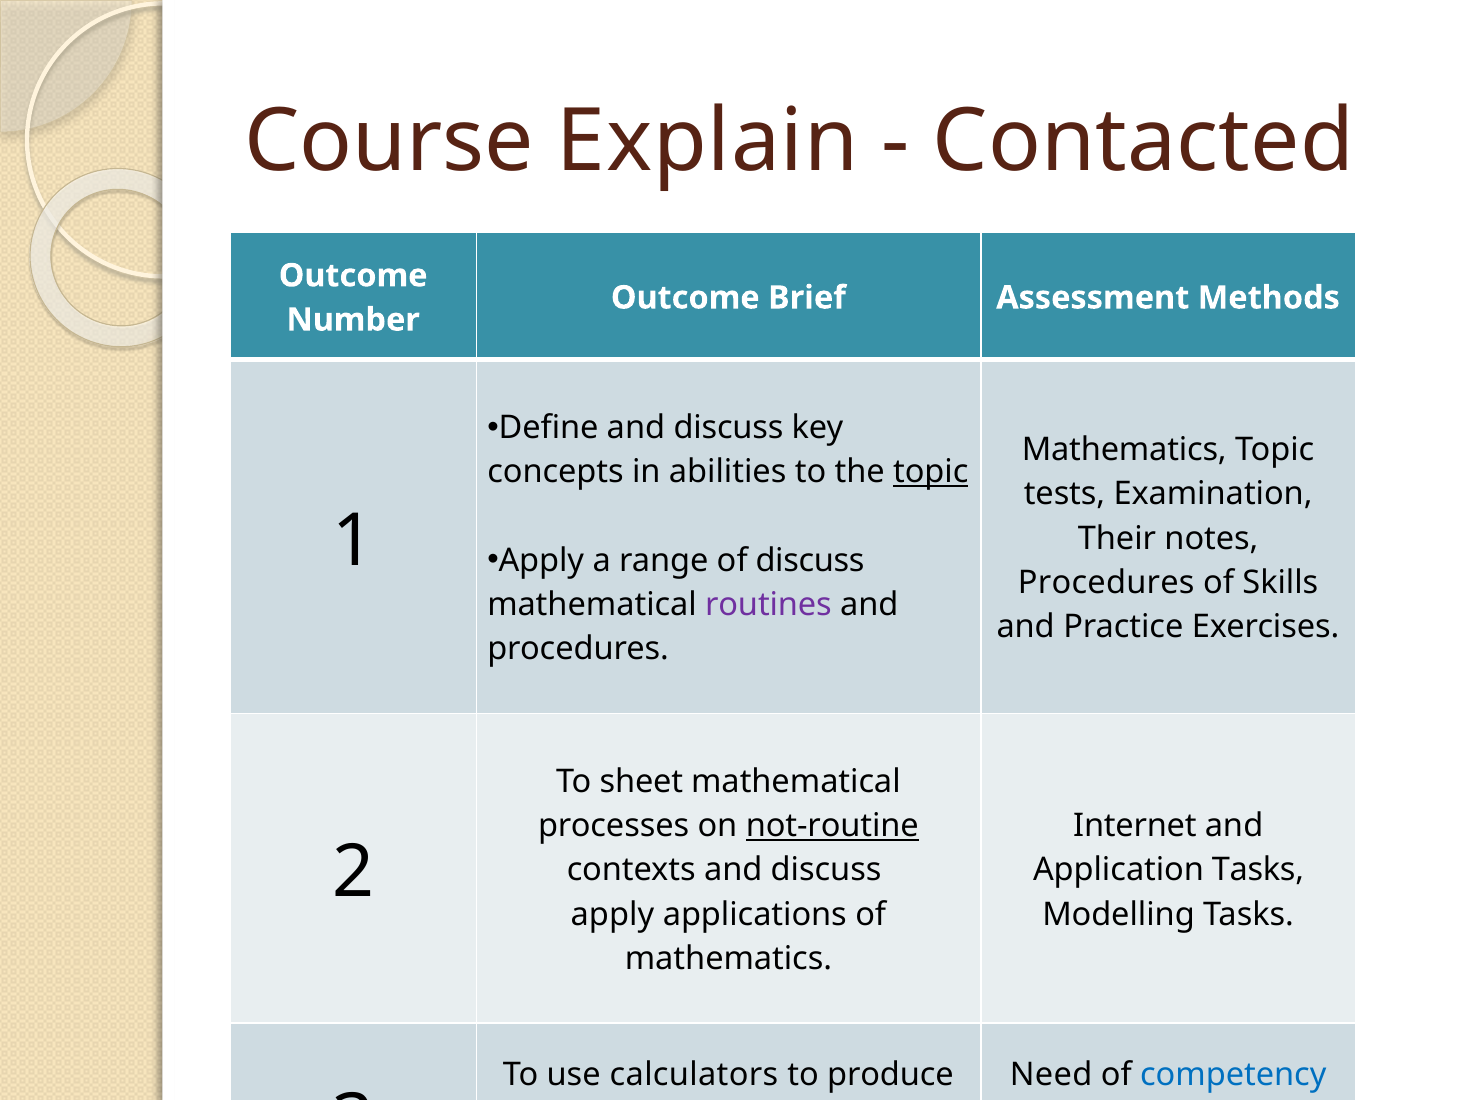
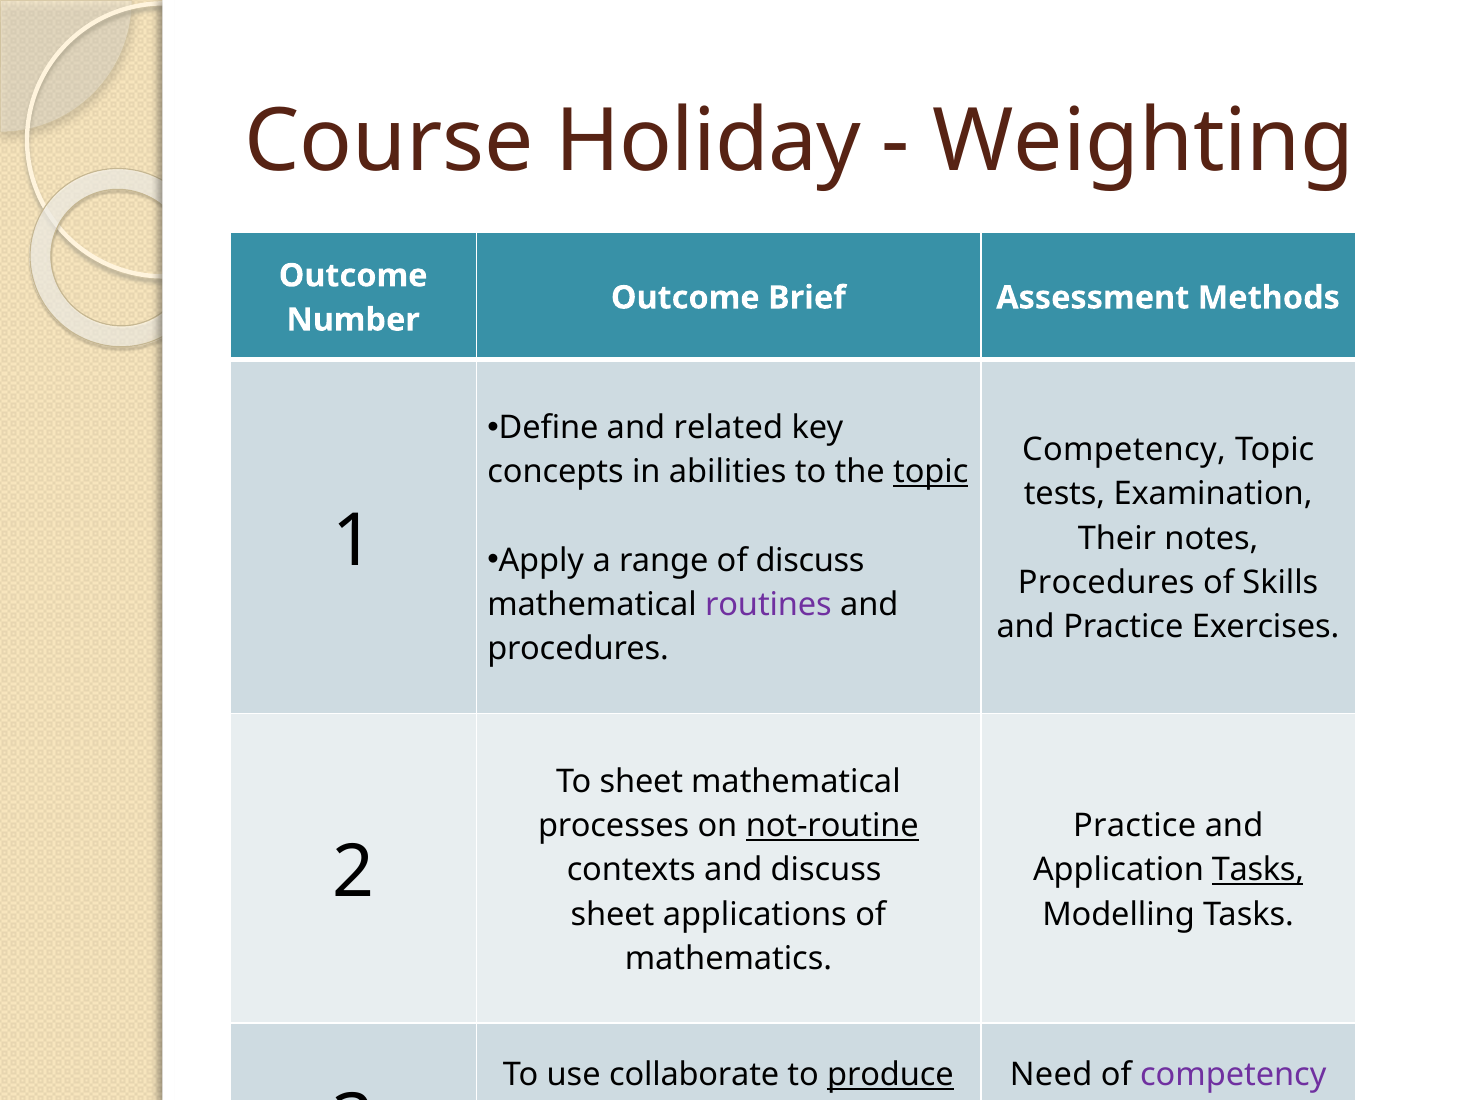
Explain: Explain -> Holiday
Contacted: Contacted -> Weighting
Define and discuss: discuss -> related
Mathematics at (1124, 450): Mathematics -> Competency
Internet at (1135, 826): Internet -> Practice
Tasks at (1258, 870) underline: none -> present
apply at (612, 914): apply -> sheet
calculators: calculators -> collaborate
produce underline: none -> present
competency at (1233, 1075) colour: blue -> purple
